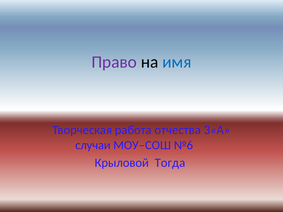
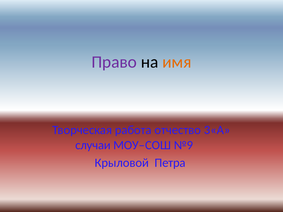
имя colour: blue -> orange
отчества: отчества -> отчество
№6: №6 -> №9
Тогда: Тогда -> Петра
